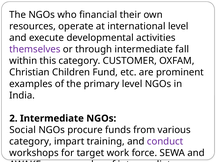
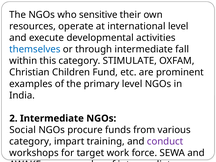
financial: financial -> sensitive
themselves colour: purple -> blue
CUSTOMER: CUSTOMER -> STIMULATE
